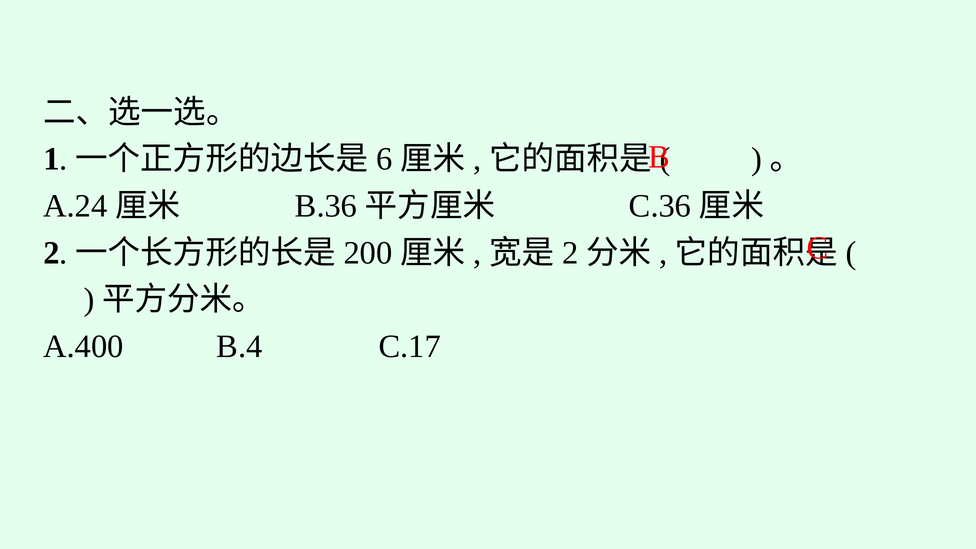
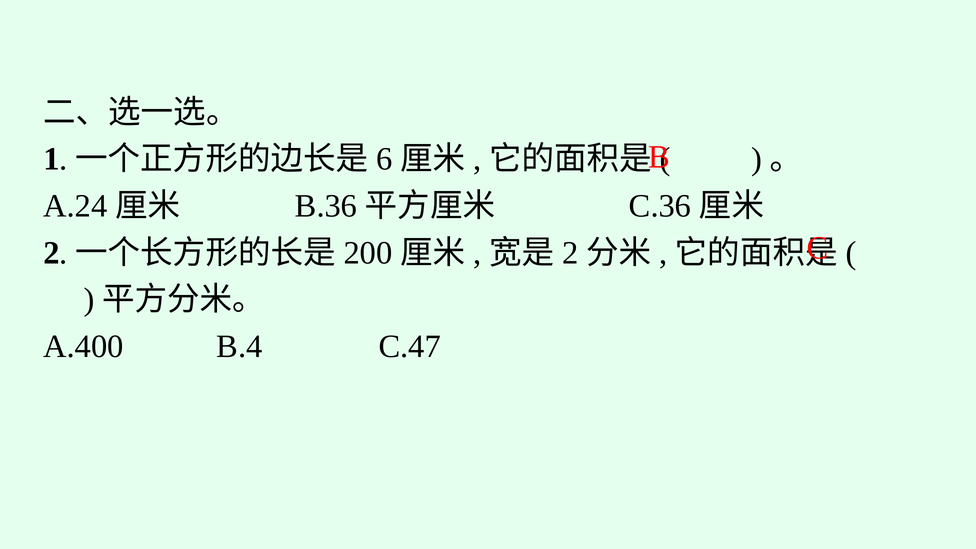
C.17: C.17 -> C.47
